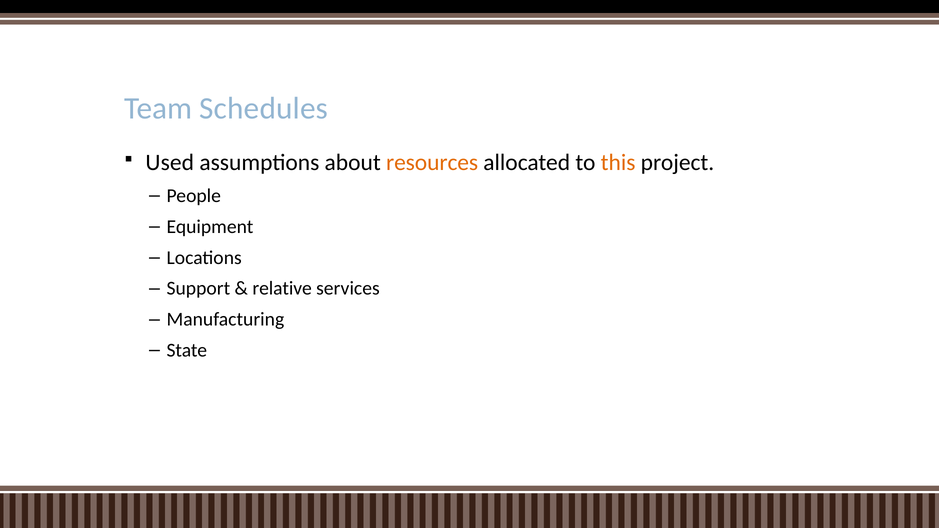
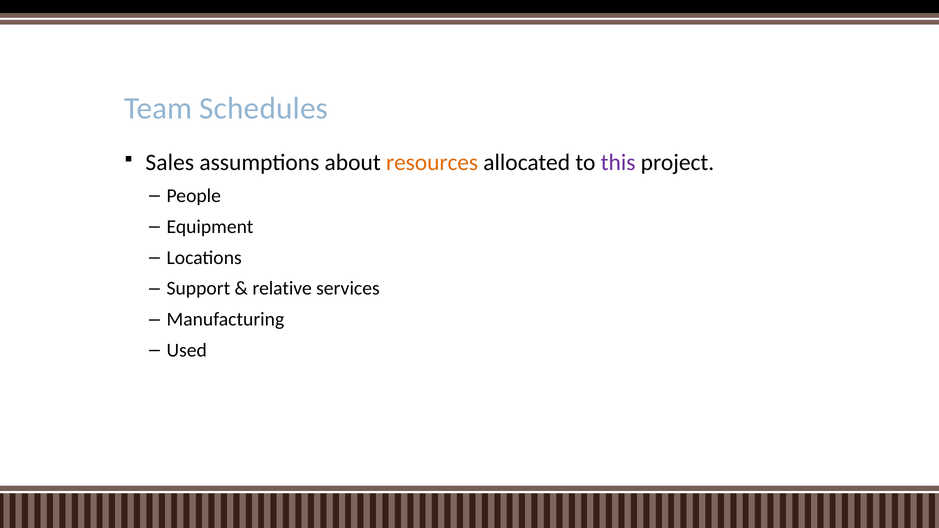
Used: Used -> Sales
this colour: orange -> purple
State: State -> Used
